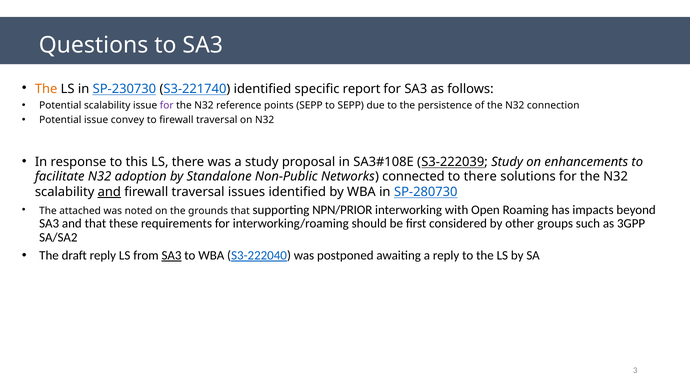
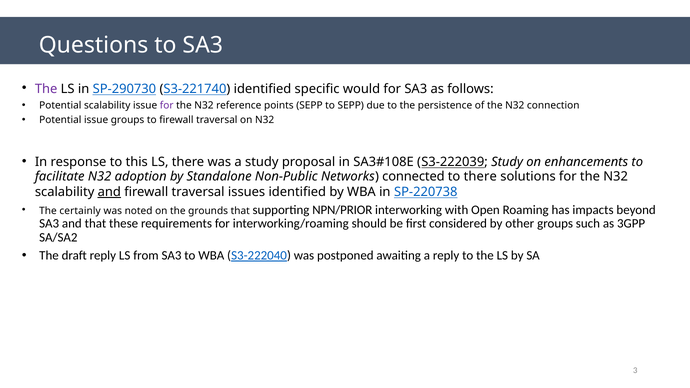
The at (46, 89) colour: orange -> purple
SP-230730: SP-230730 -> SP-290730
report: report -> would
issue convey: convey -> groups
SP-280730: SP-280730 -> SP-220738
attached: attached -> certainly
SA3 at (172, 256) underline: present -> none
